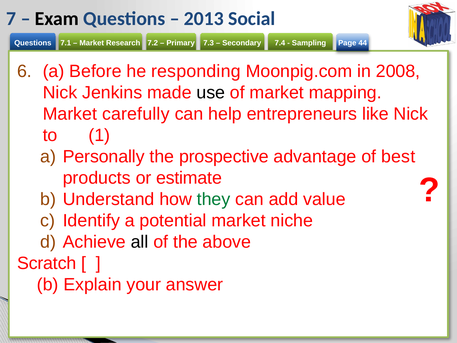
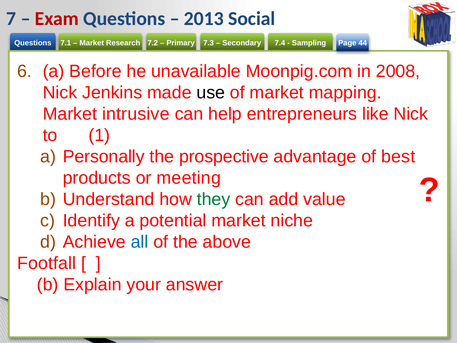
Exam colour: black -> red
responding: responding -> unavailable
carefully: carefully -> intrusive
estimate: estimate -> meeting
all colour: black -> blue
Scratch: Scratch -> Footfall
